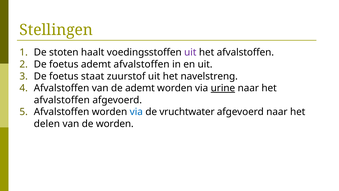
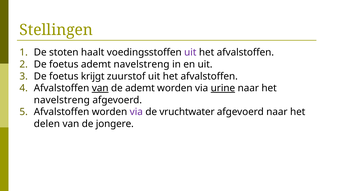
ademt afvalstoffen: afvalstoffen -> navelstreng
staat: staat -> krijgt
zuurstof uit het navelstreng: navelstreng -> afvalstoffen
van at (100, 88) underline: none -> present
afvalstoffen at (62, 100): afvalstoffen -> navelstreng
via at (136, 112) colour: blue -> purple
de worden: worden -> jongere
